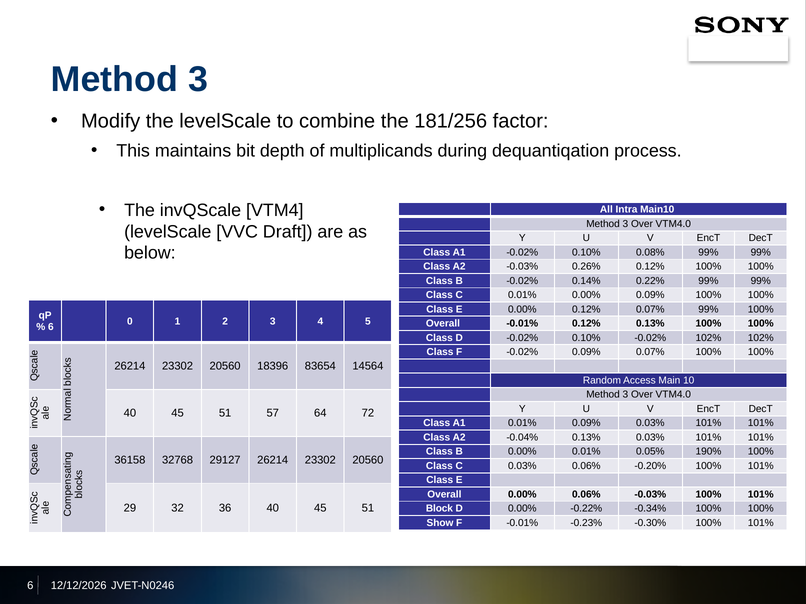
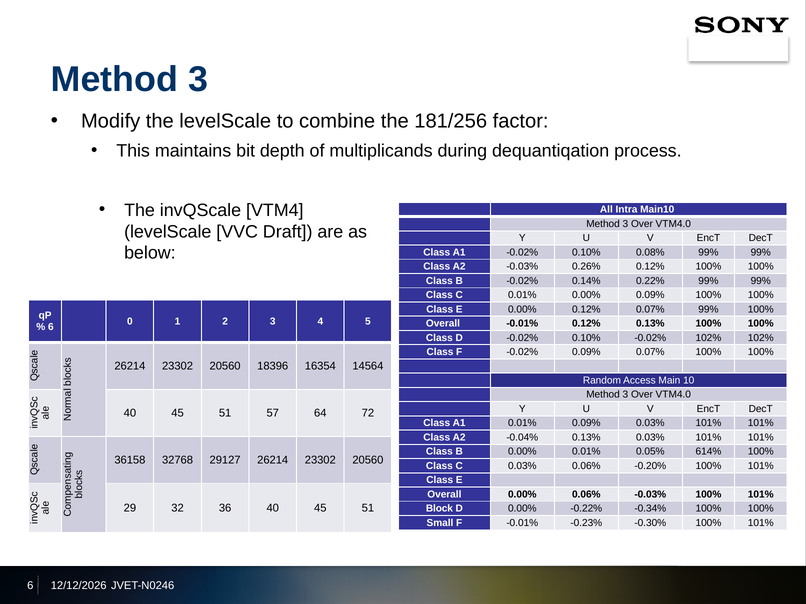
83654: 83654 -> 16354
190%: 190% -> 614%
Show: Show -> Small
